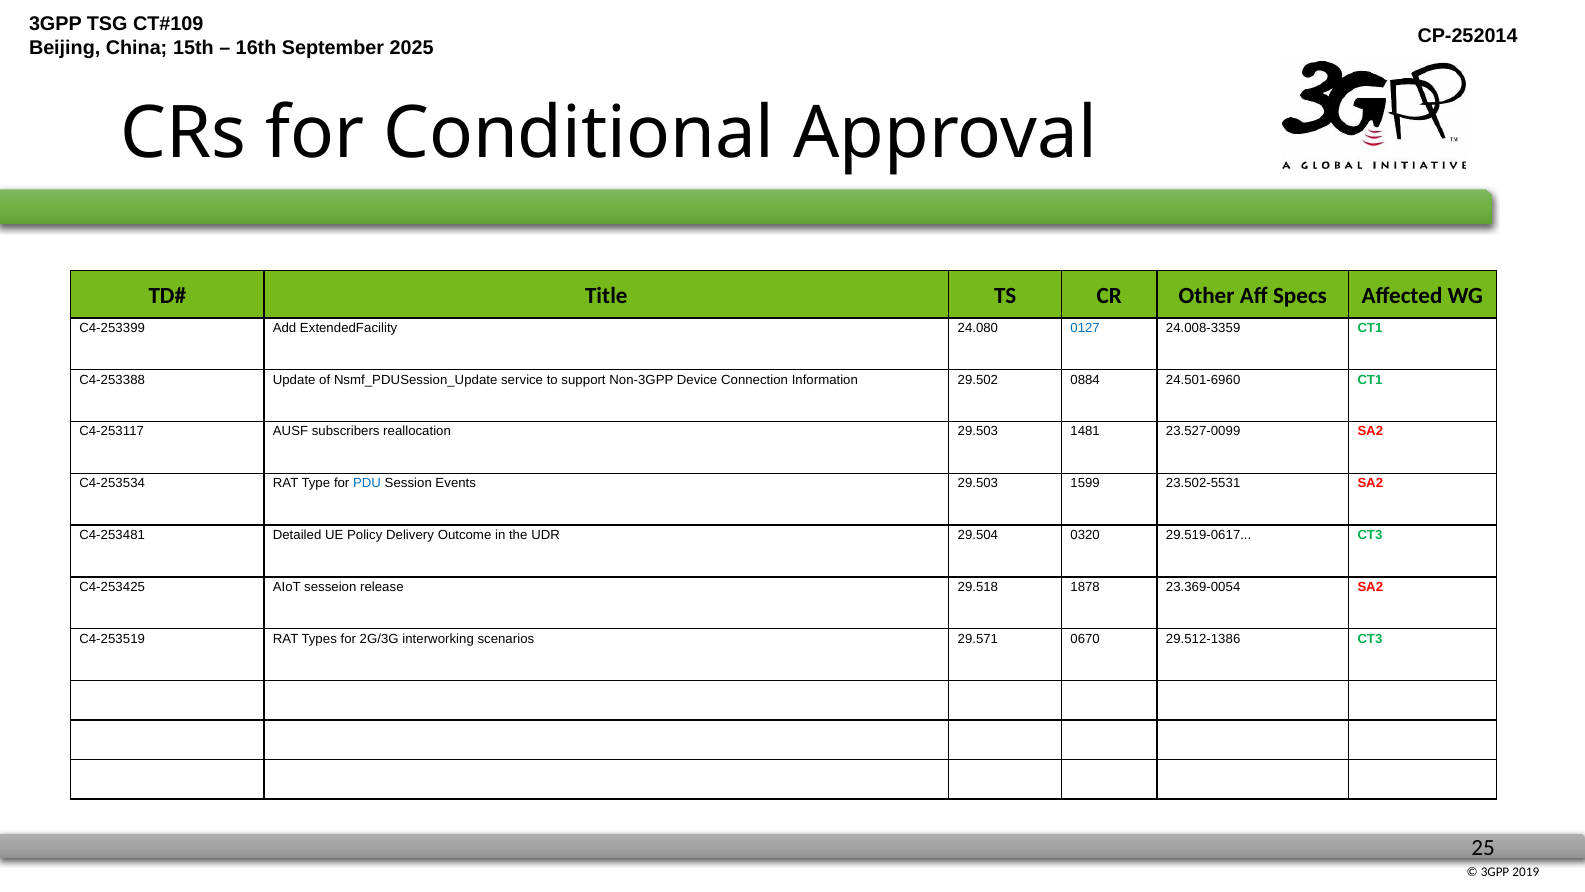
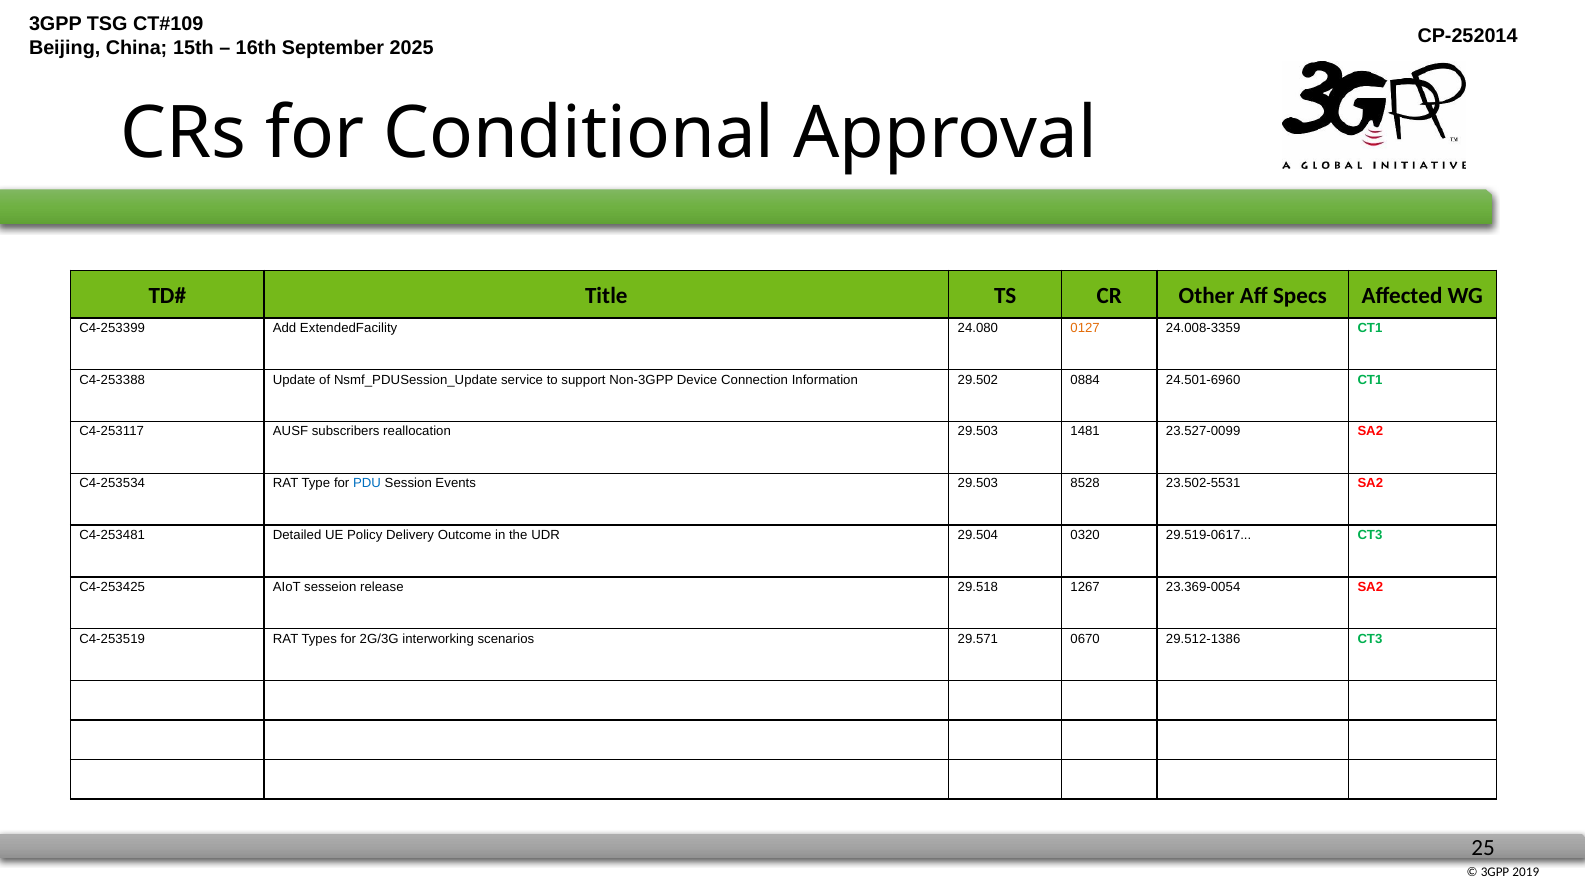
0127 colour: blue -> orange
1599: 1599 -> 8528
1878: 1878 -> 1267
